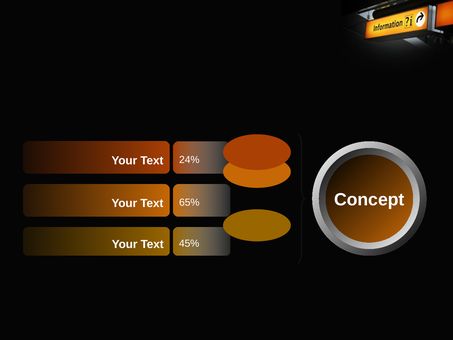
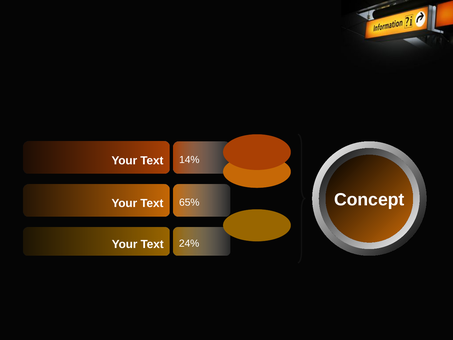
24%: 24% -> 14%
45%: 45% -> 24%
